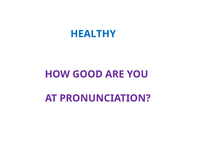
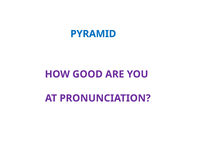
HEALTHY: HEALTHY -> PYRAMID
